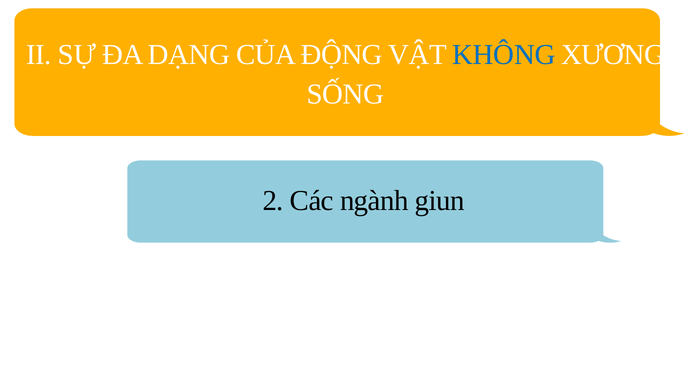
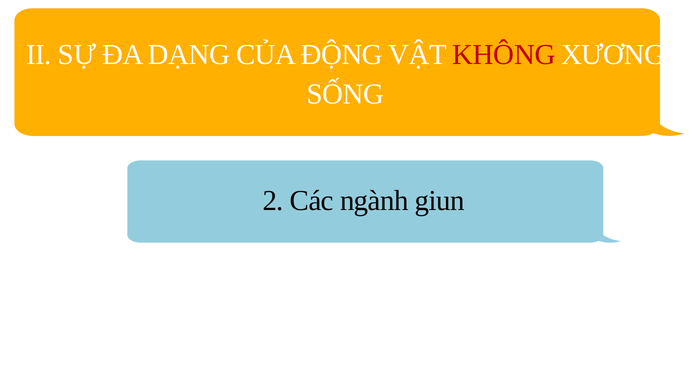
KHÔNG colour: blue -> red
